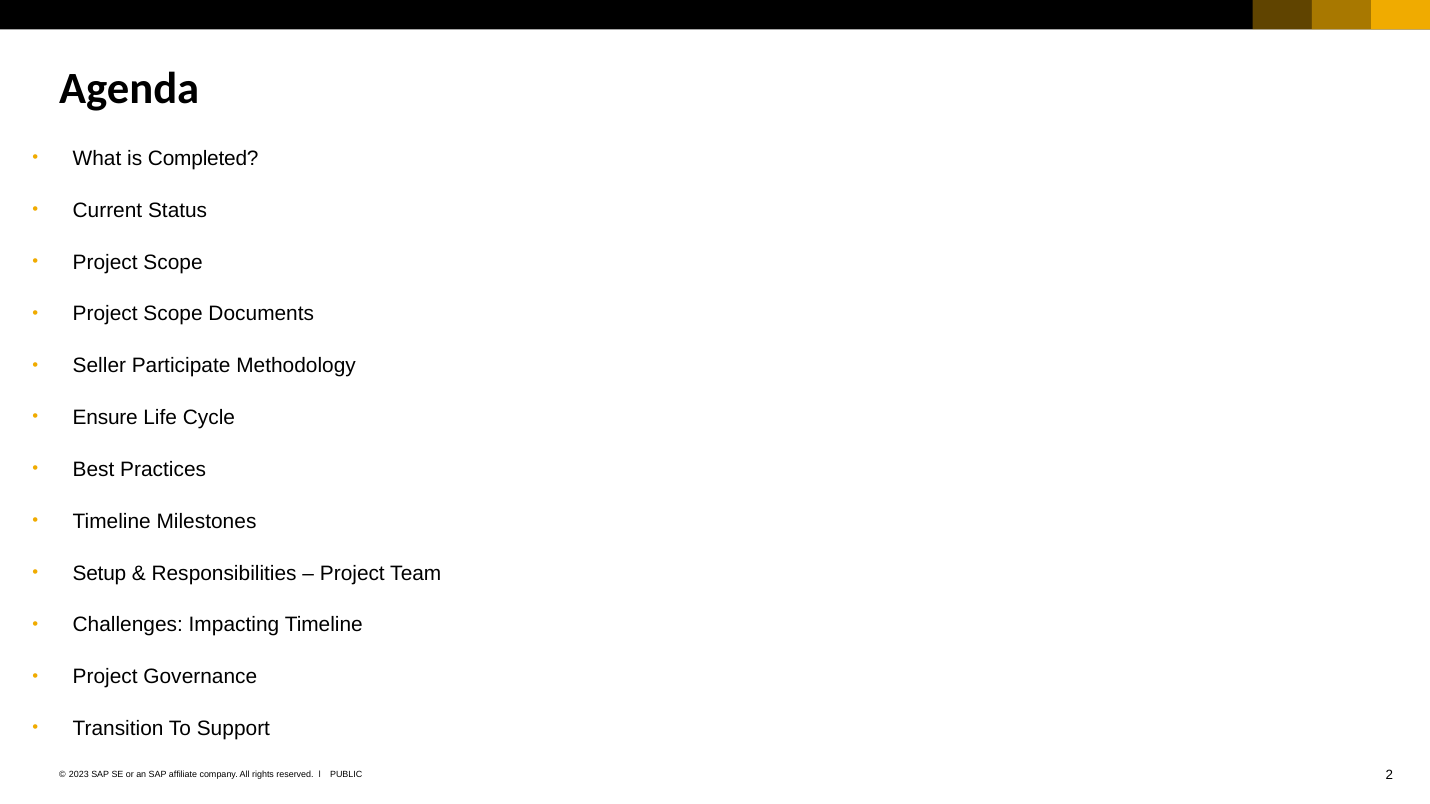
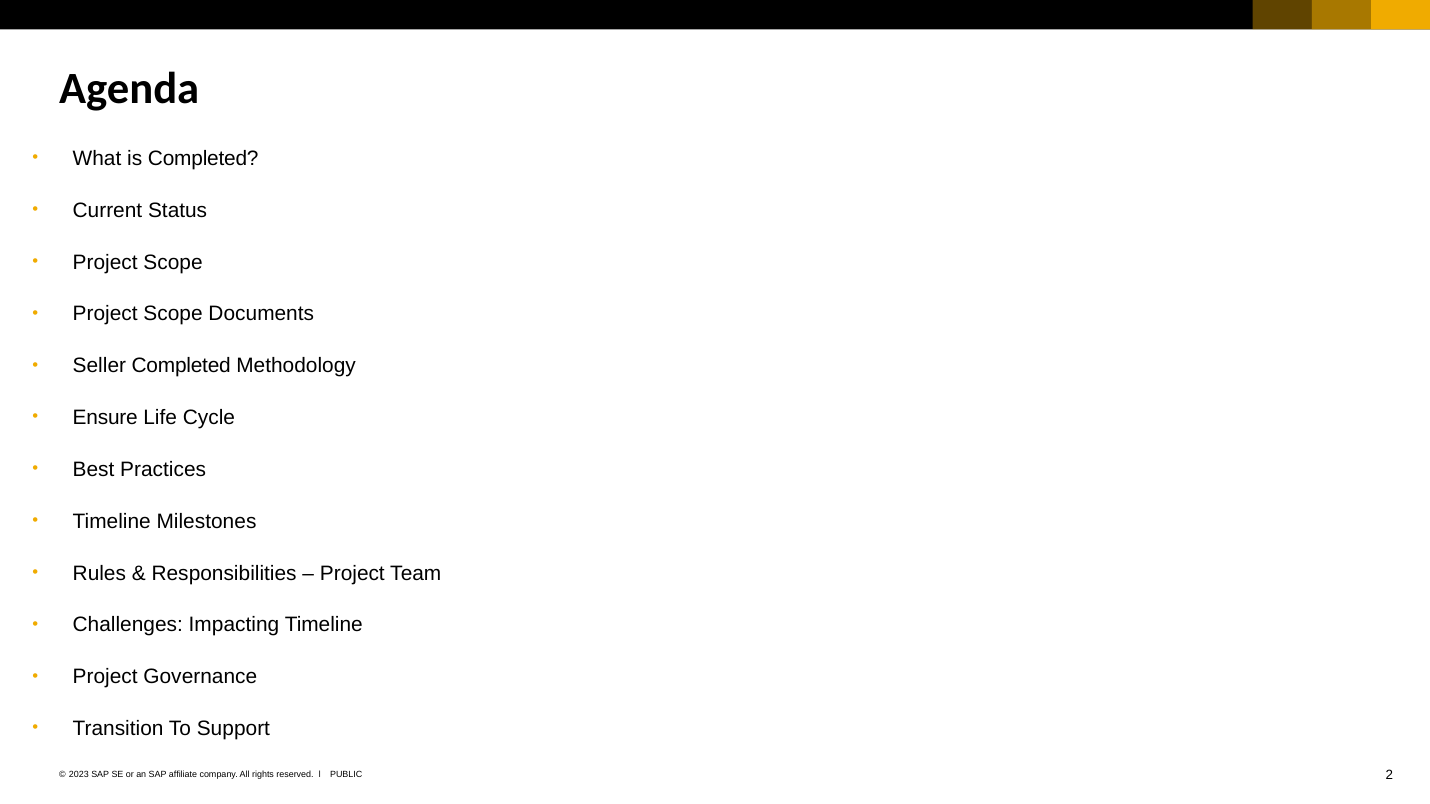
Seller Participate: Participate -> Completed
Setup: Setup -> Rules
